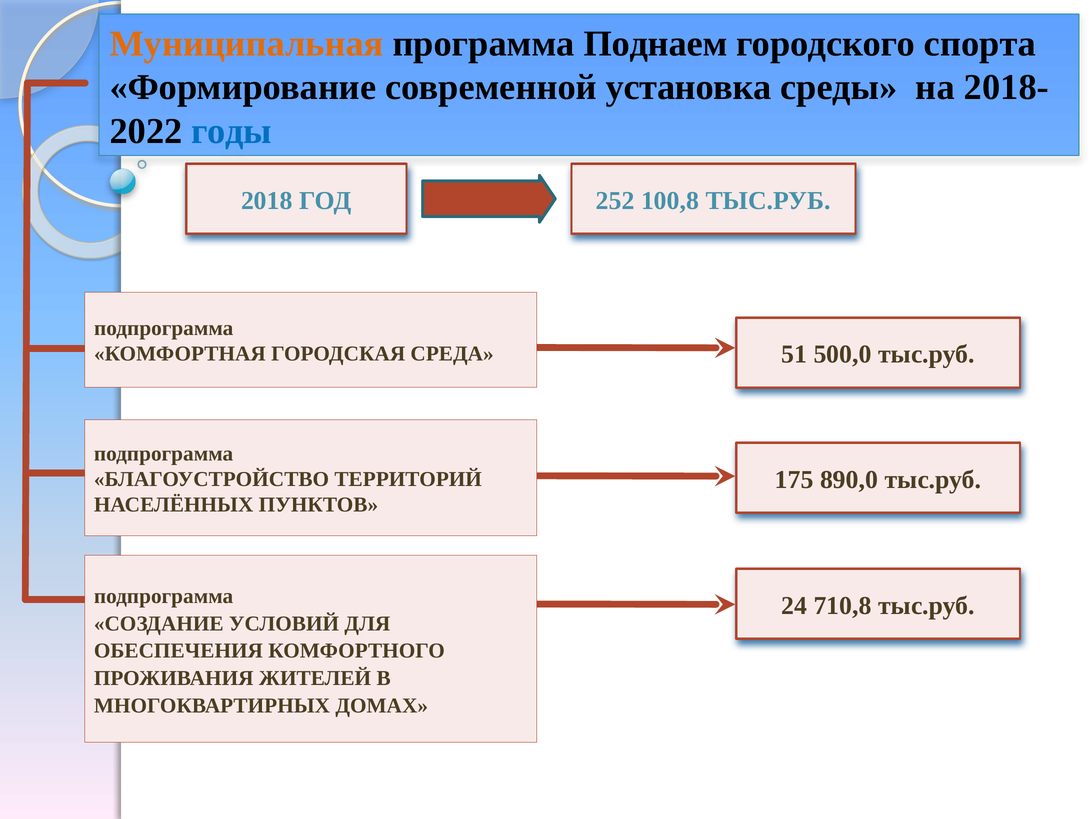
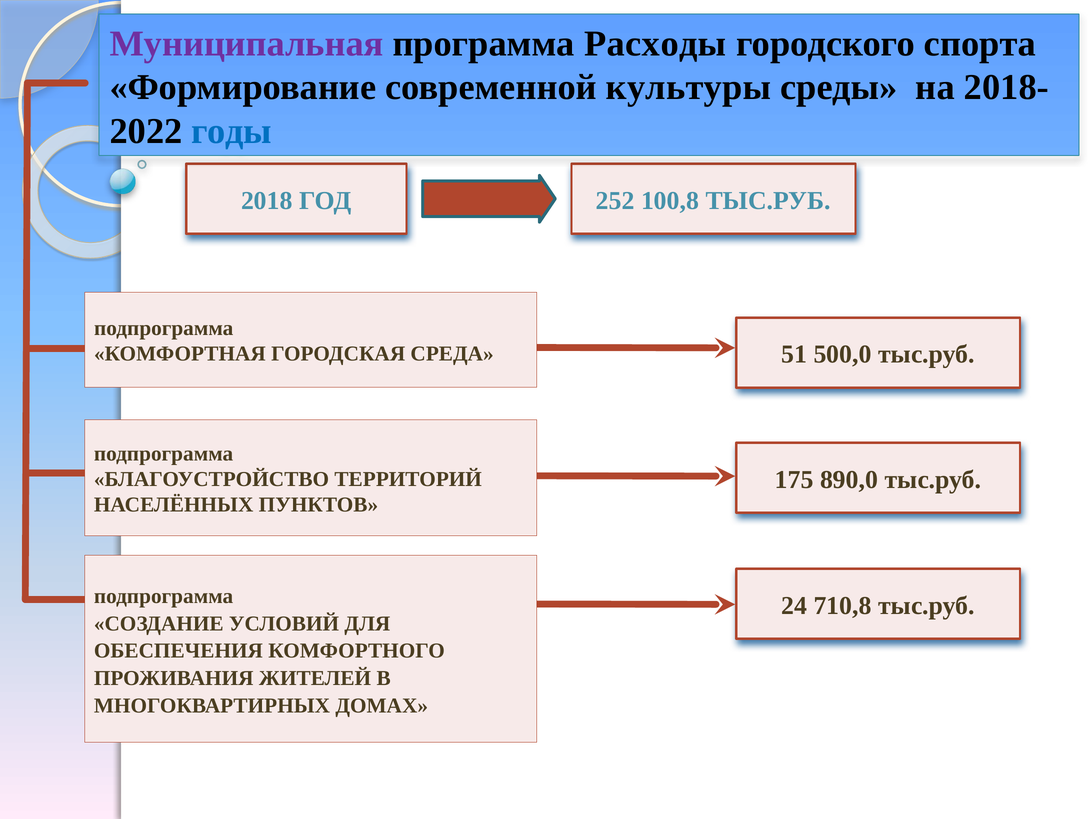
Муниципальная colour: orange -> purple
Поднаем: Поднаем -> Расходы
установка: установка -> культуры
